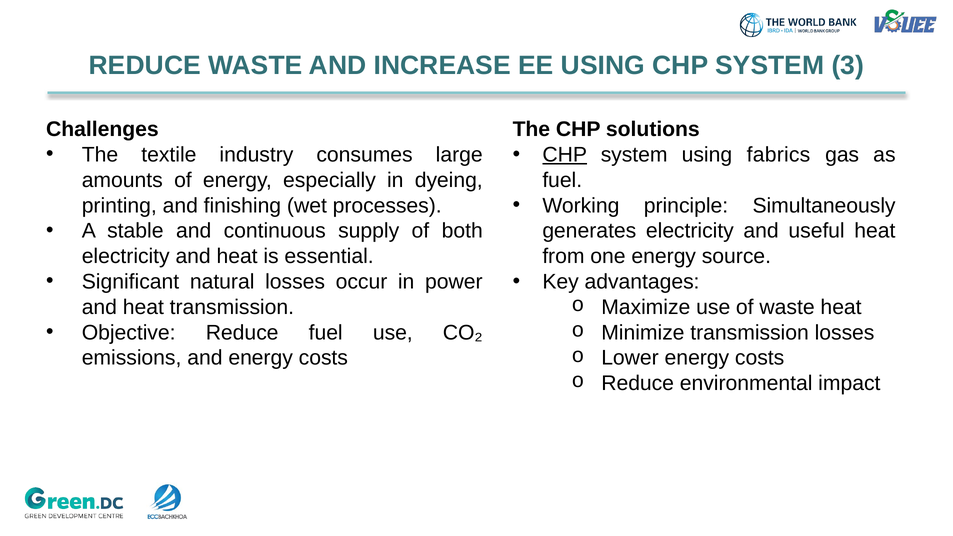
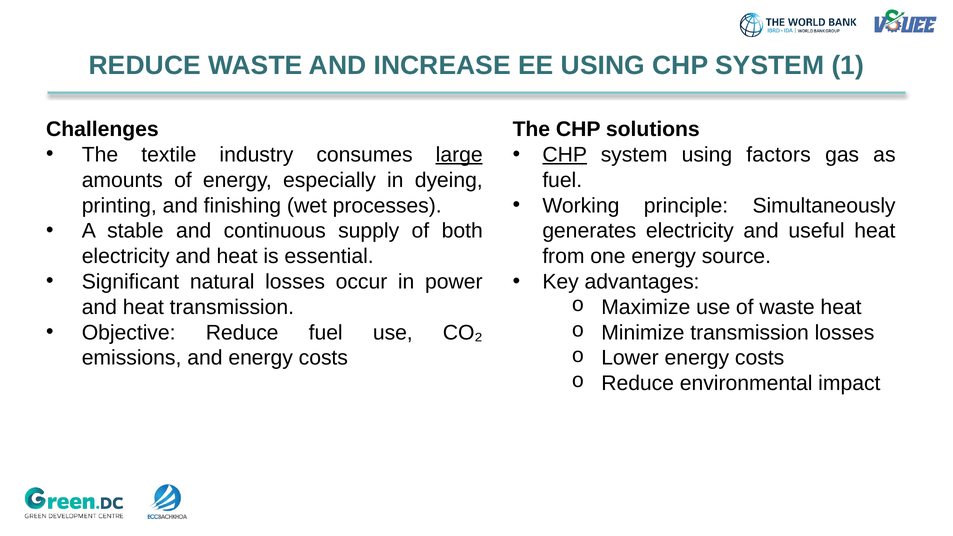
3: 3 -> 1
large underline: none -> present
fabrics: fabrics -> factors
